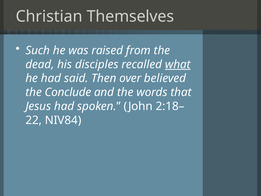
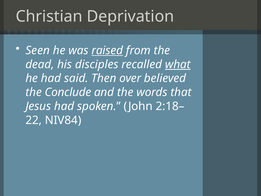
Themselves: Themselves -> Deprivation
Such: Such -> Seen
raised underline: none -> present
